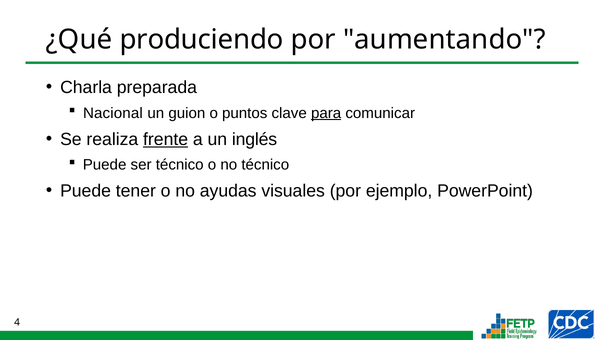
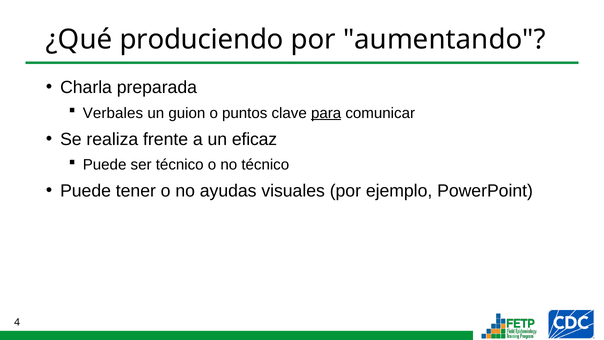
Nacional: Nacional -> Verbales
frente underline: present -> none
inglés: inglés -> eficaz
